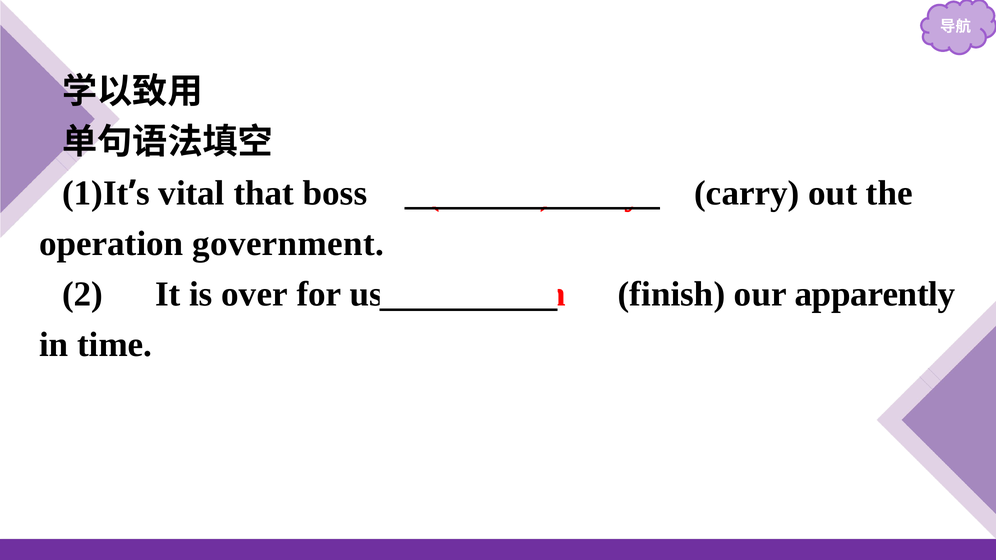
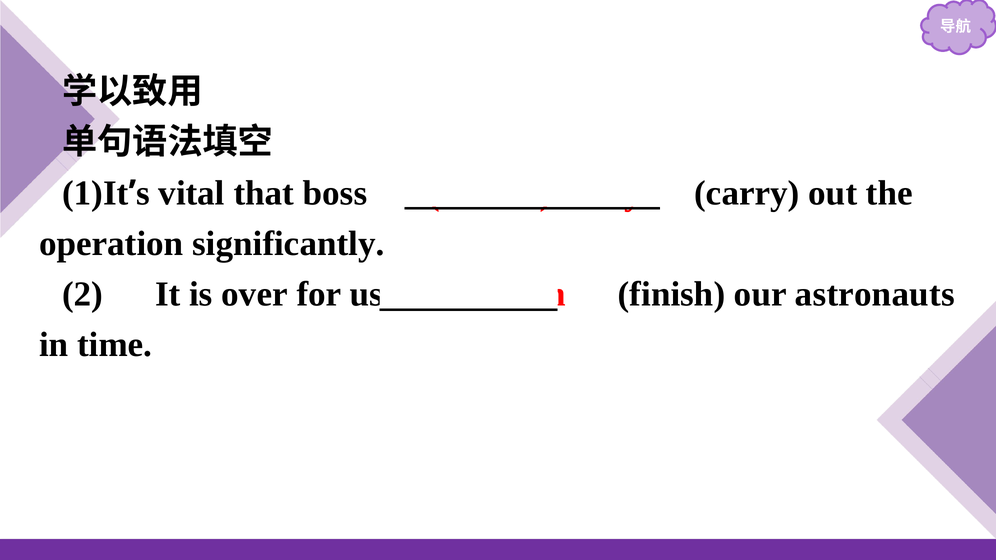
government: government -> significantly
apparently: apparently -> astronauts
